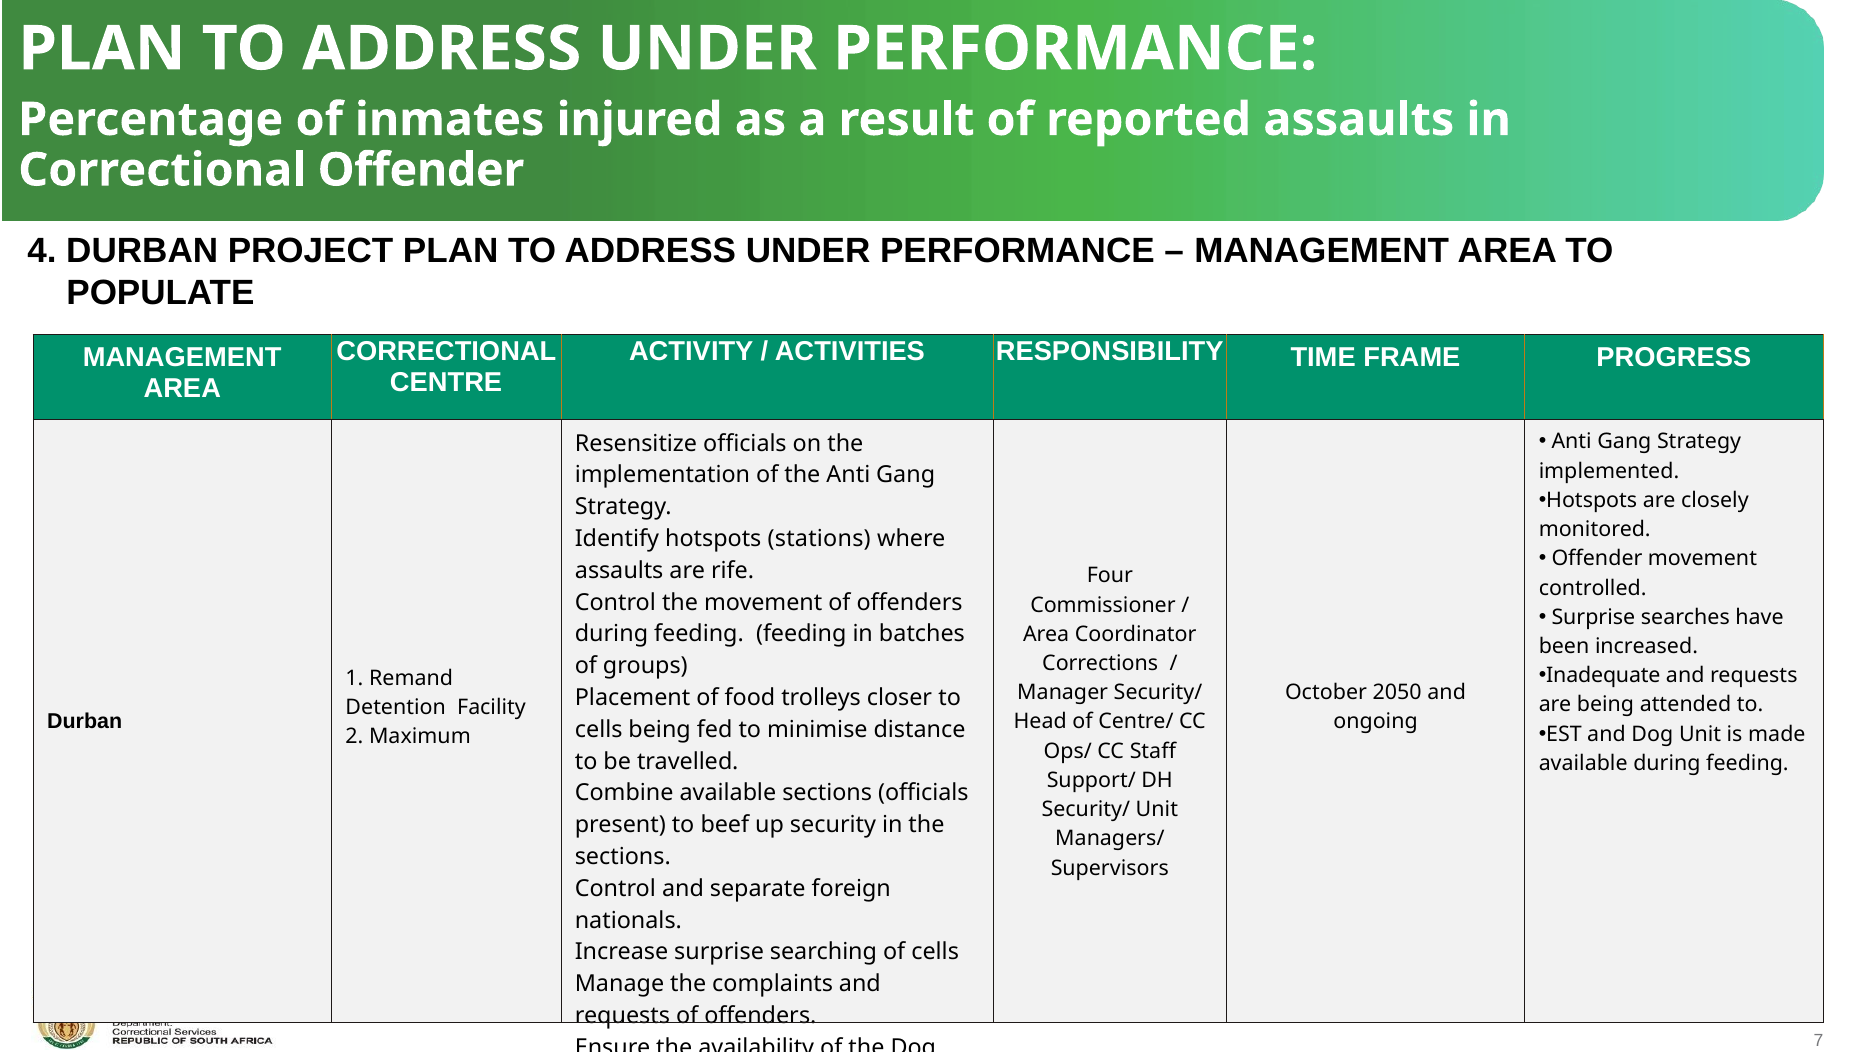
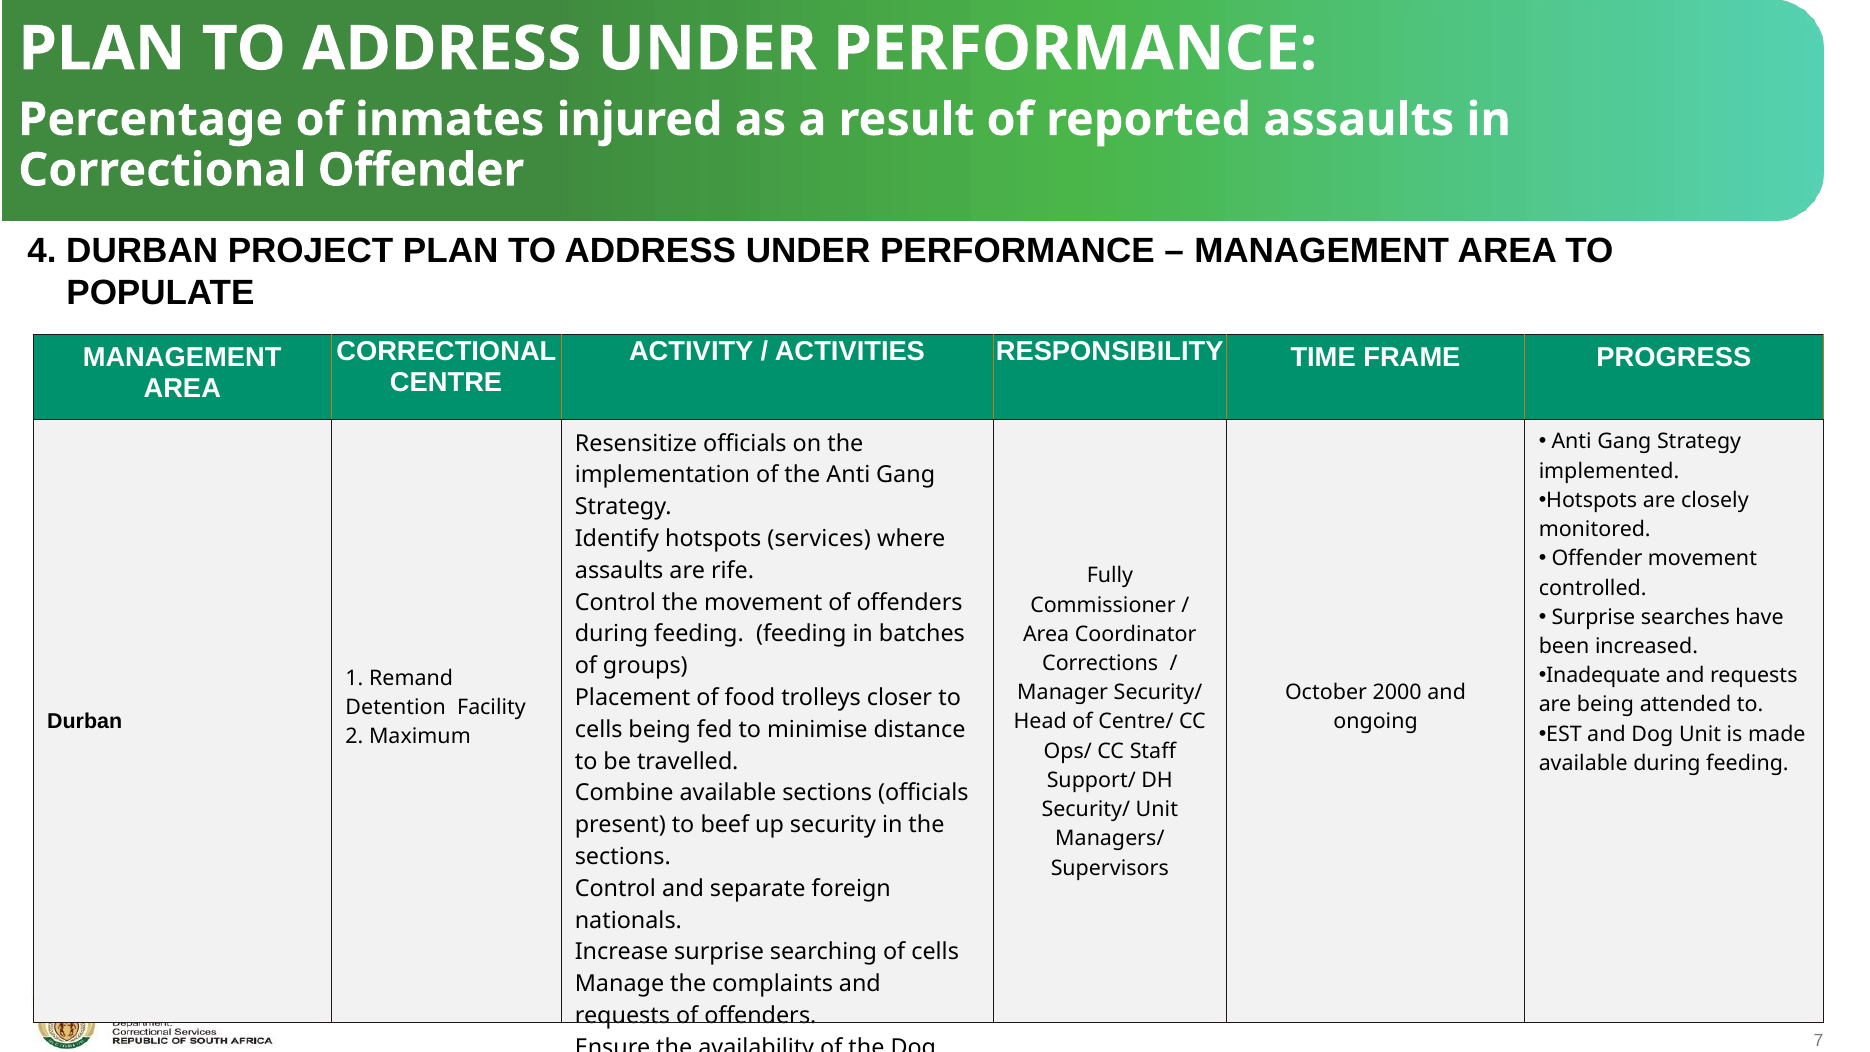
stations: stations -> services
Four: Four -> Fully
2050: 2050 -> 2000
